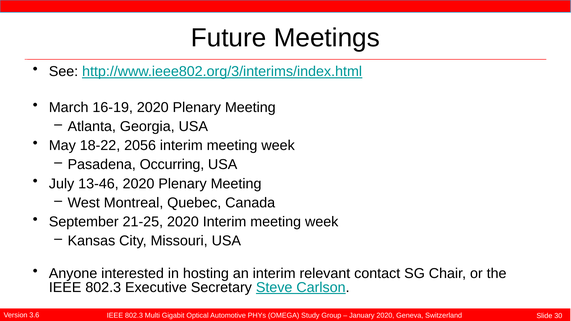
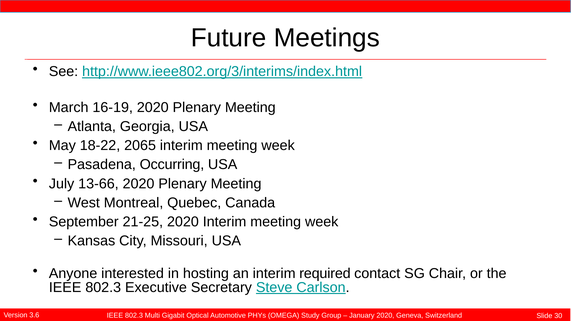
2056: 2056 -> 2065
13-46: 13-46 -> 13-66
relevant: relevant -> required
